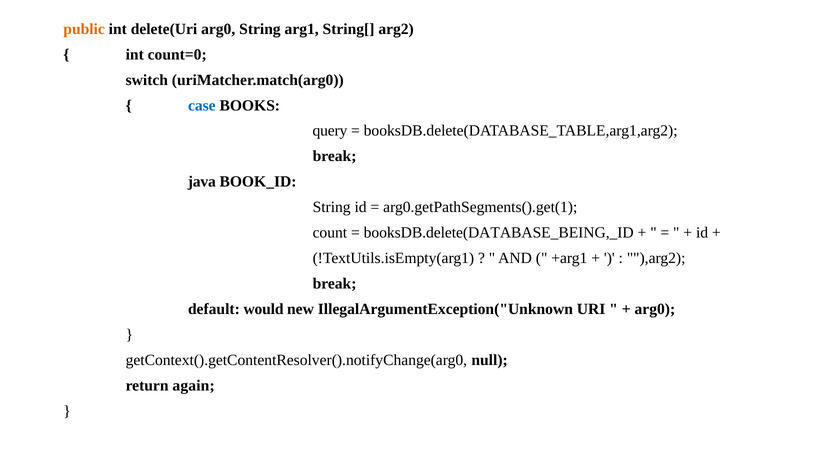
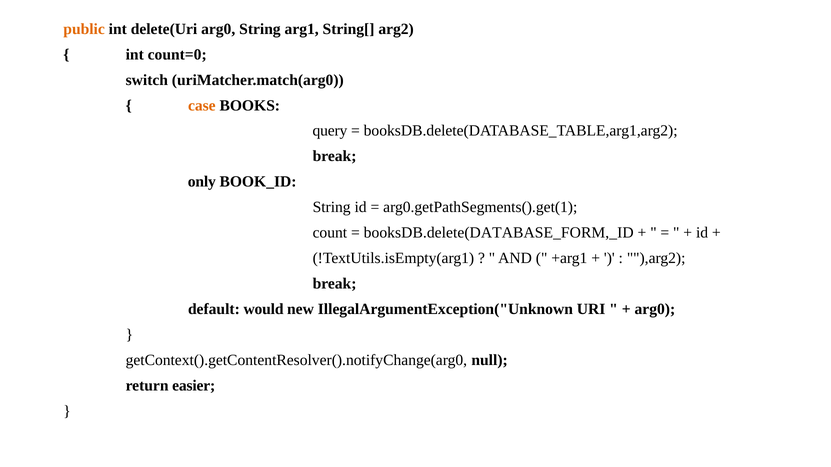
case colour: blue -> orange
java: java -> only
booksDB.delete(DATABASE_BEING,_ID: booksDB.delete(DATABASE_BEING,_ID -> booksDB.delete(DATABASE_FORM,_ID
again: again -> easier
